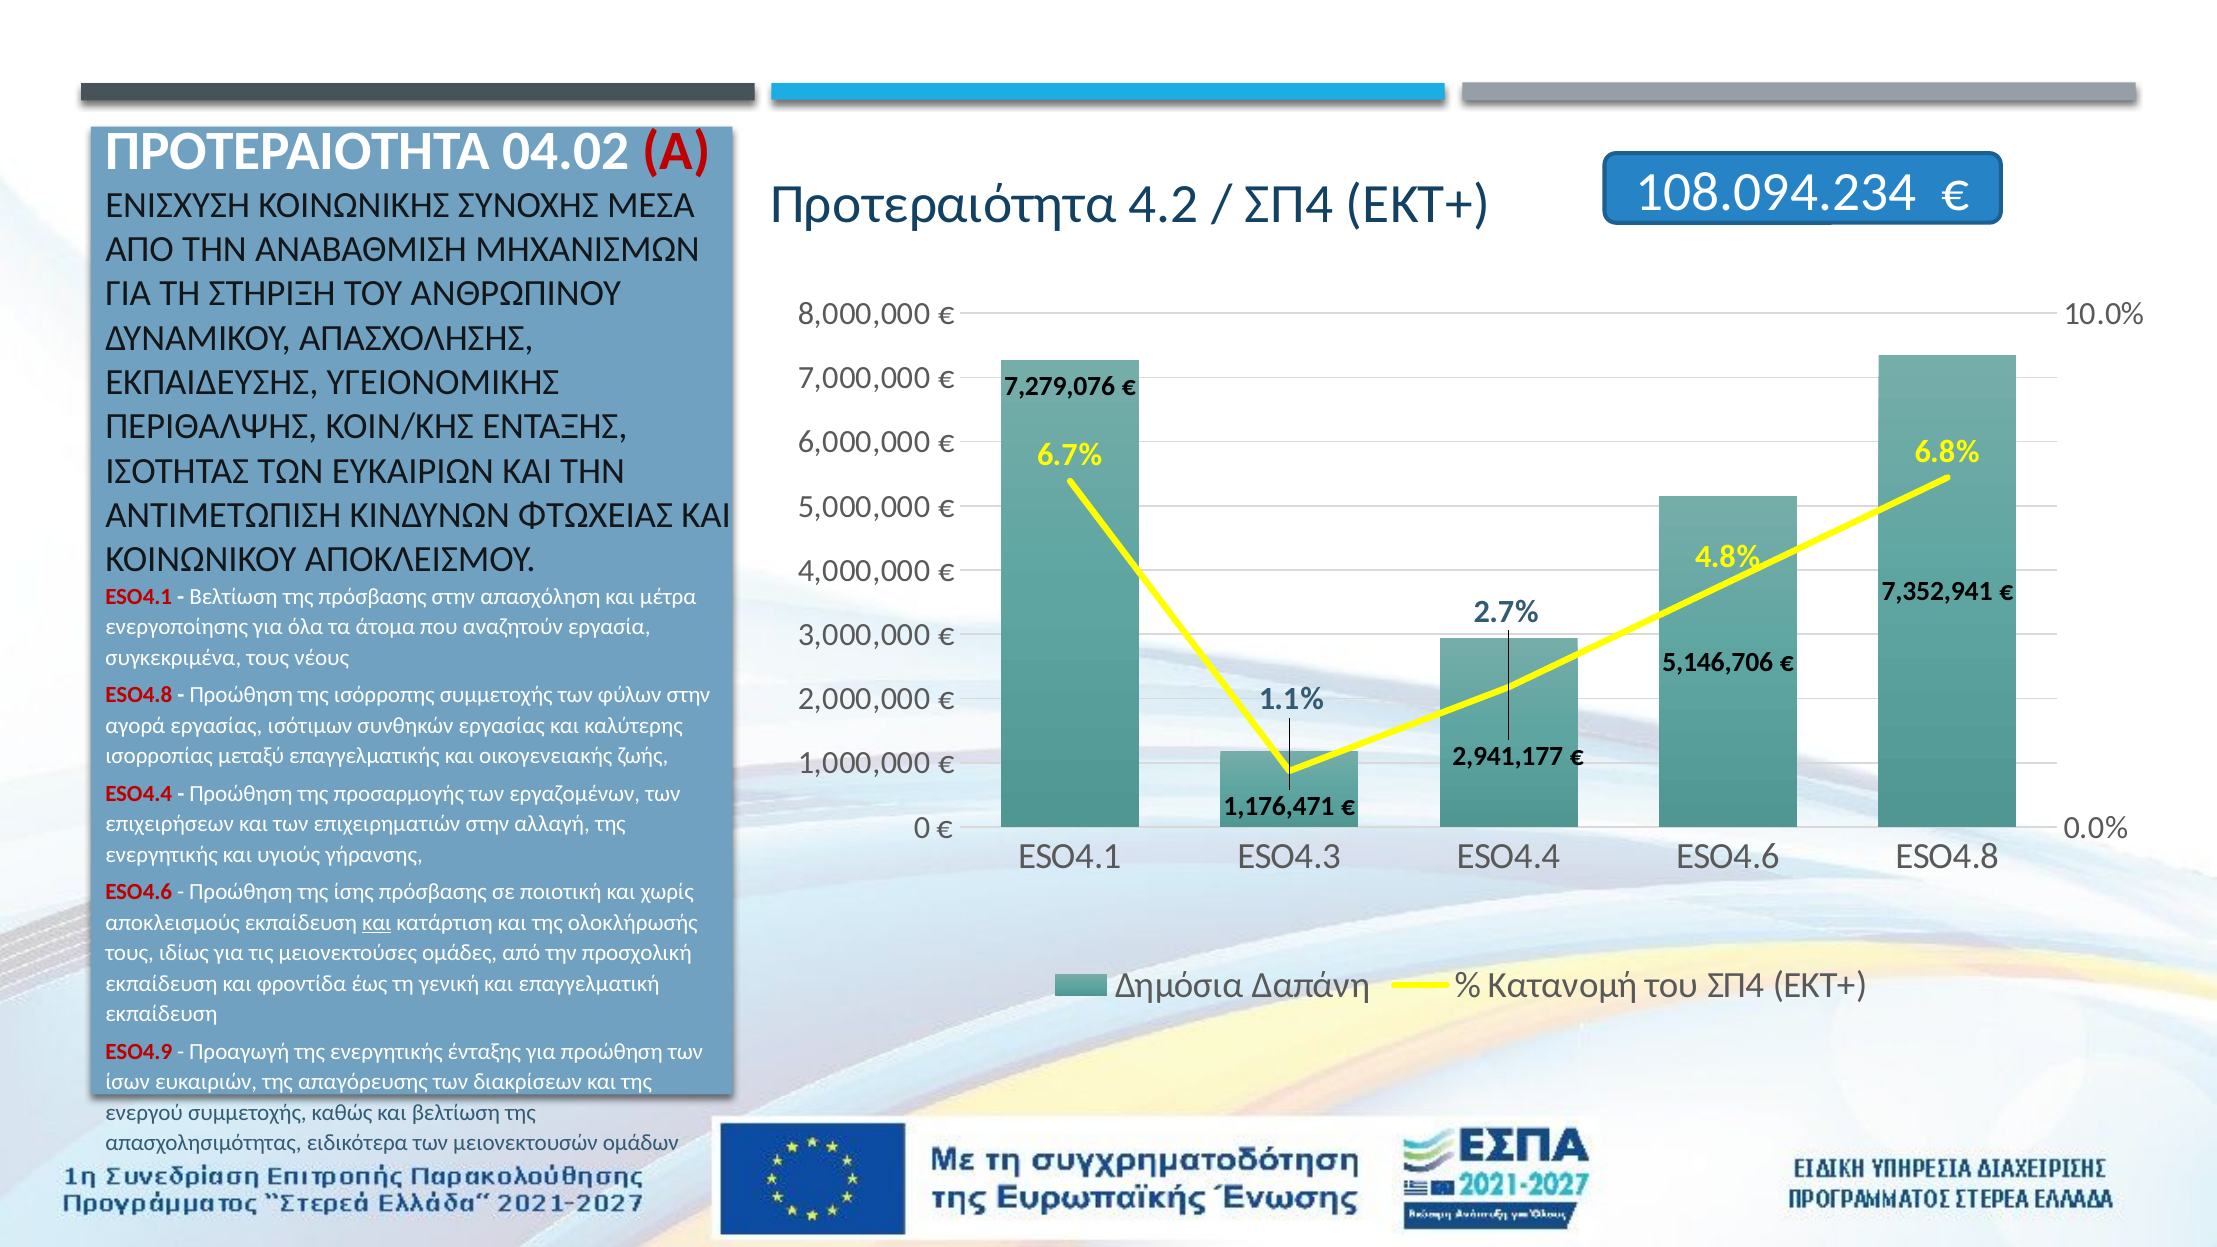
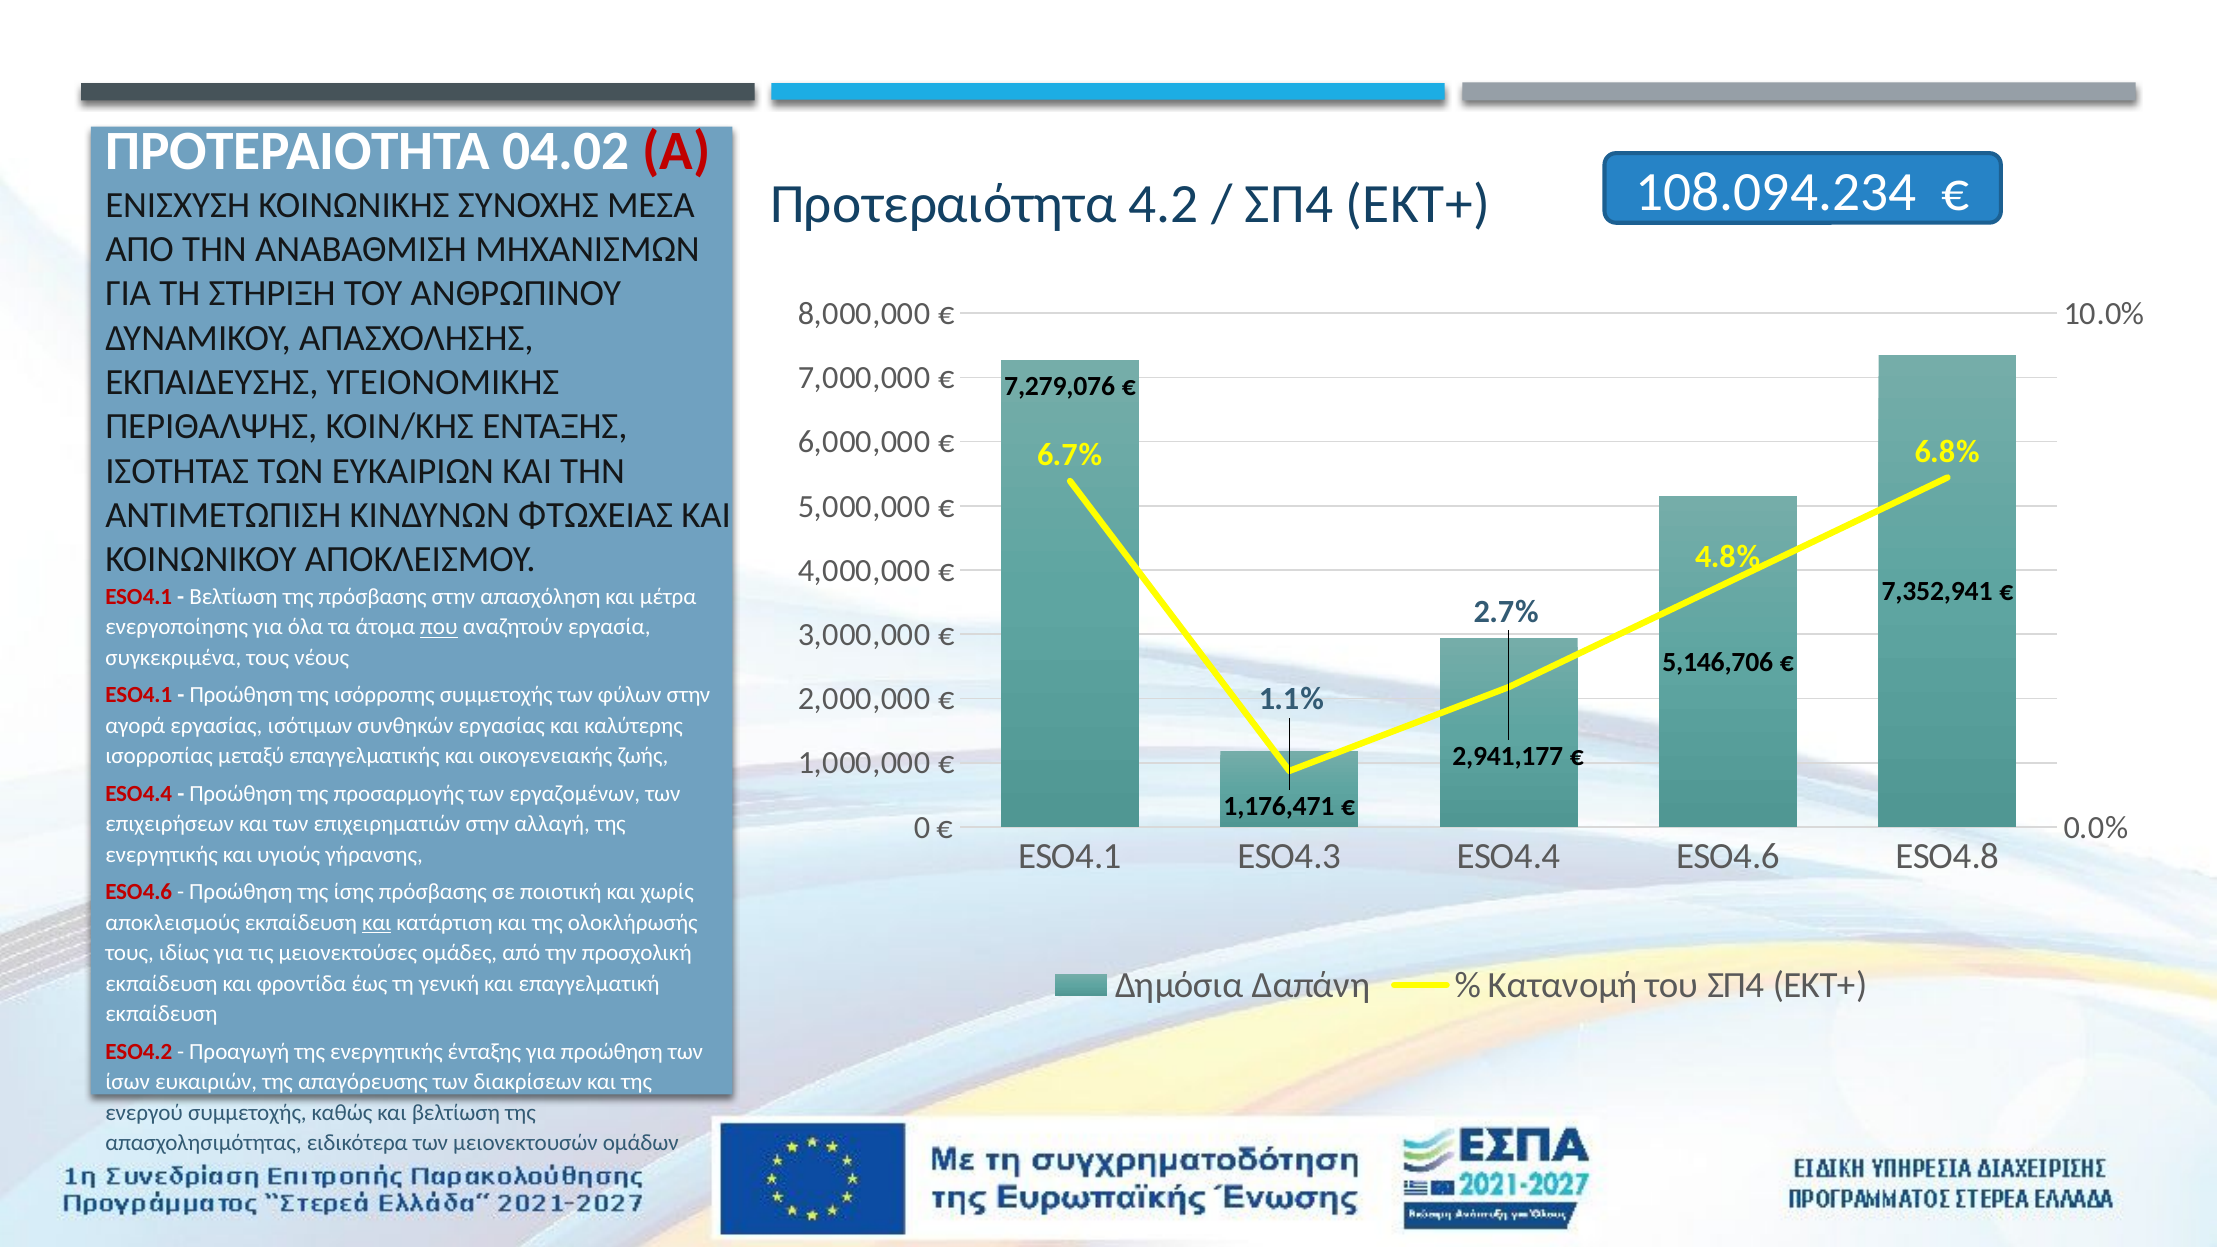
που underline: none -> present
ESO4.8 at (139, 695): ESO4.8 -> ESO4.1
ESO4.9: ESO4.9 -> ESO4.2
